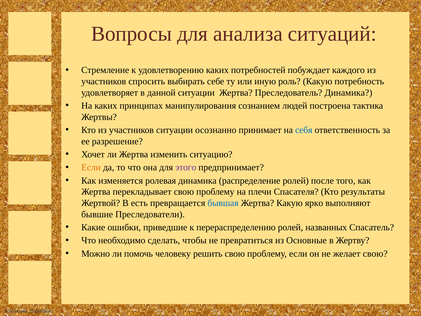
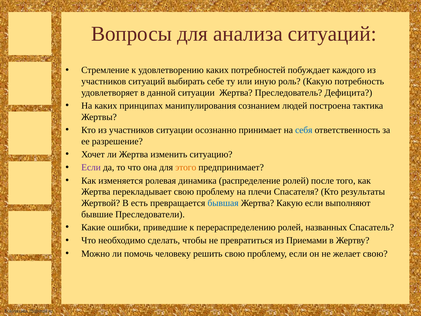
участников спросить: спросить -> ситуаций
Преследователь Динамика: Динамика -> Дефицита
Если at (91, 167) colour: orange -> purple
этого colour: purple -> orange
Какую ярко: ярко -> если
Основные: Основные -> Приемами
